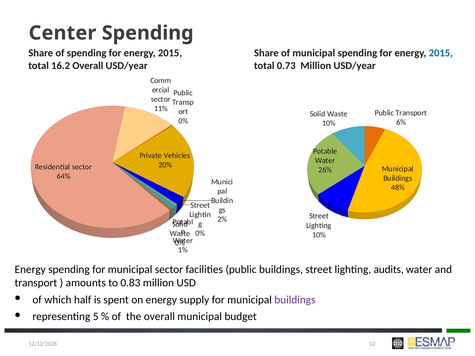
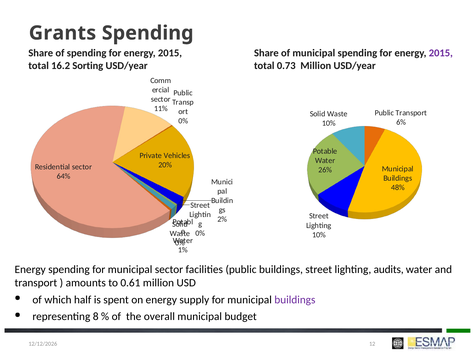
Center: Center -> Grants
2015 at (441, 53) colour: blue -> purple
16.2 Overall: Overall -> Sorting
0.83: 0.83 -> 0.61
5: 5 -> 8
